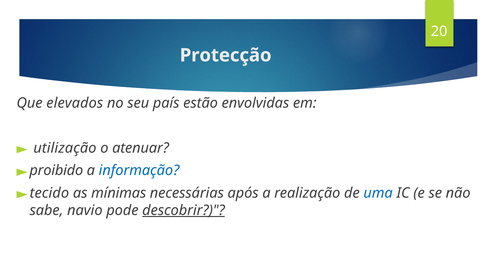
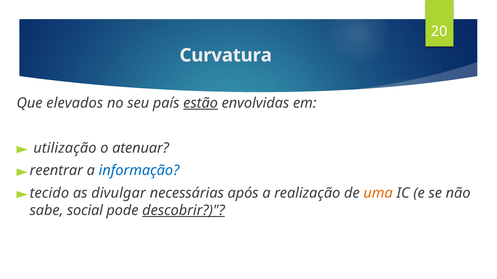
Protecção: Protecção -> Curvatura
estão underline: none -> present
proibido: proibido -> reentrar
mínimas: mínimas -> divulgar
uma colour: blue -> orange
navio: navio -> social
